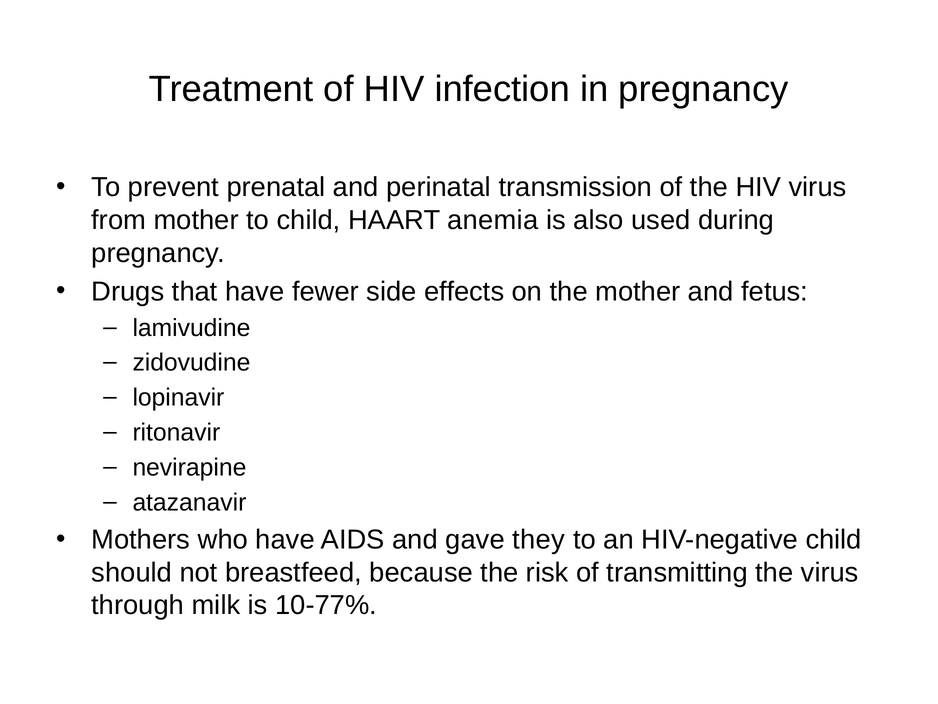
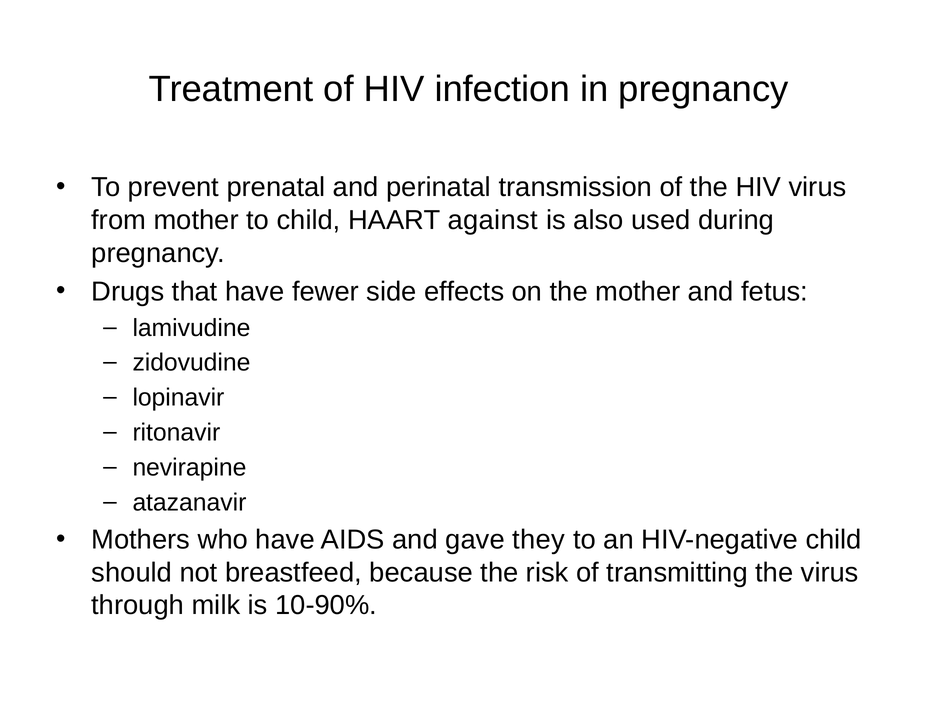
anemia: anemia -> against
10-77%: 10-77% -> 10-90%
